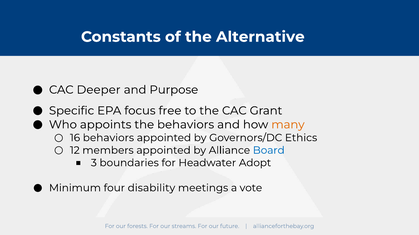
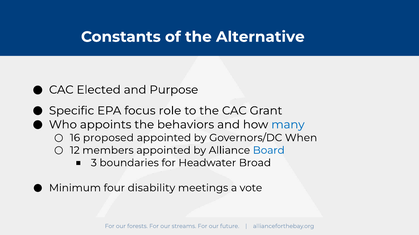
Deeper: Deeper -> Elected
free: free -> role
many colour: orange -> blue
16 behaviors: behaviors -> proposed
Ethics: Ethics -> When
Adopt: Adopt -> Broad
